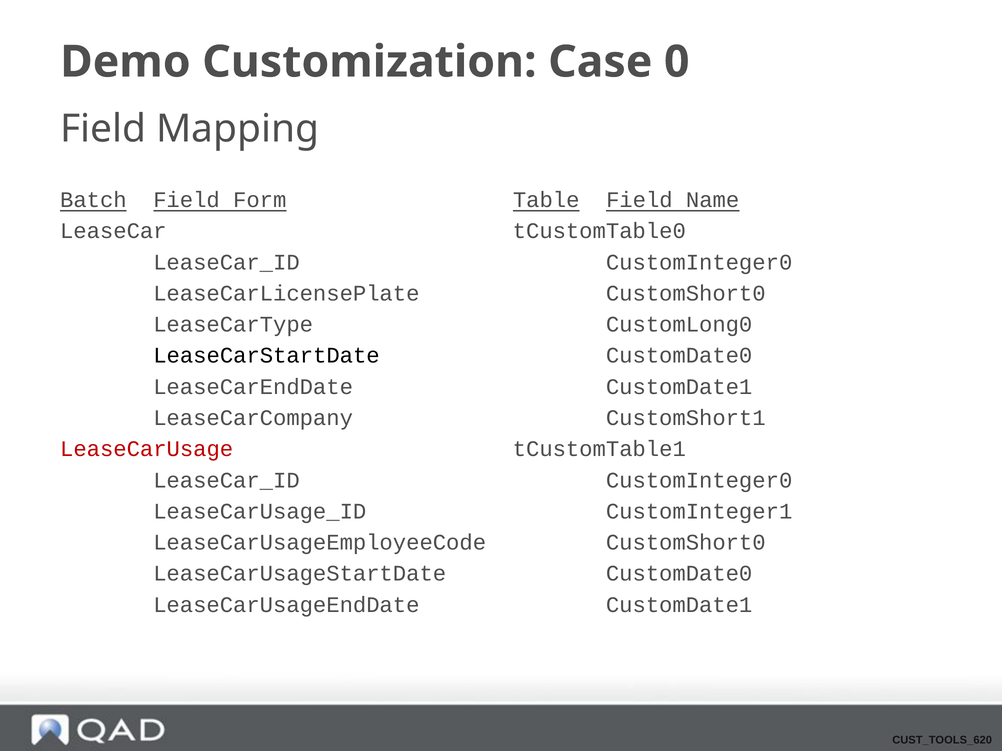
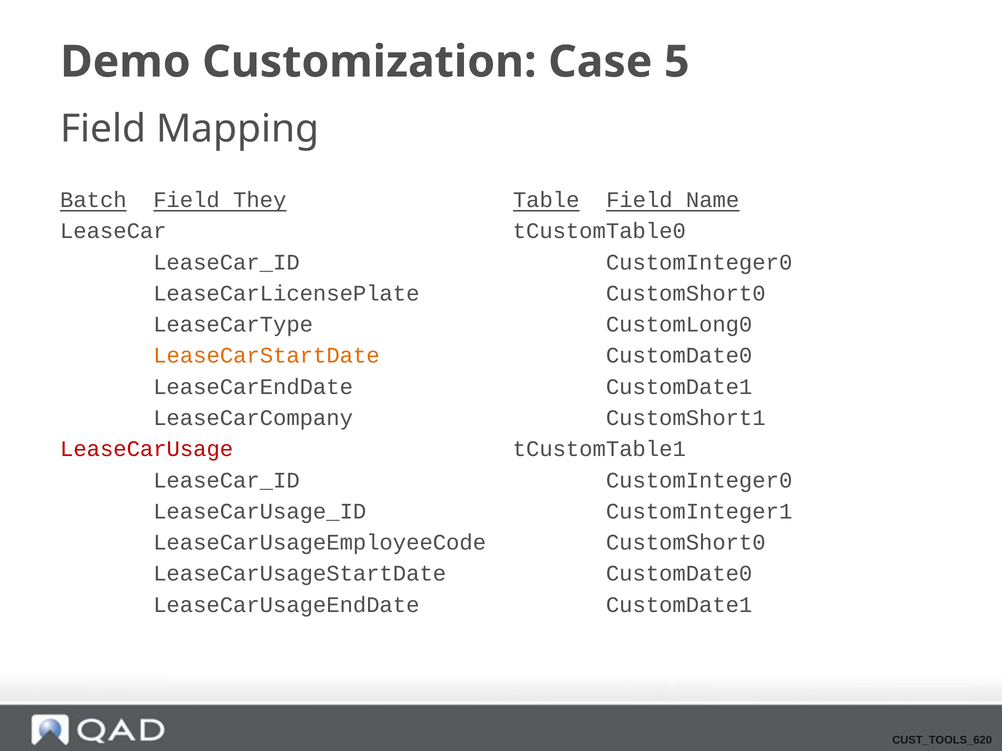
0: 0 -> 5
Form: Form -> They
LeaseCarStartDate colour: black -> orange
